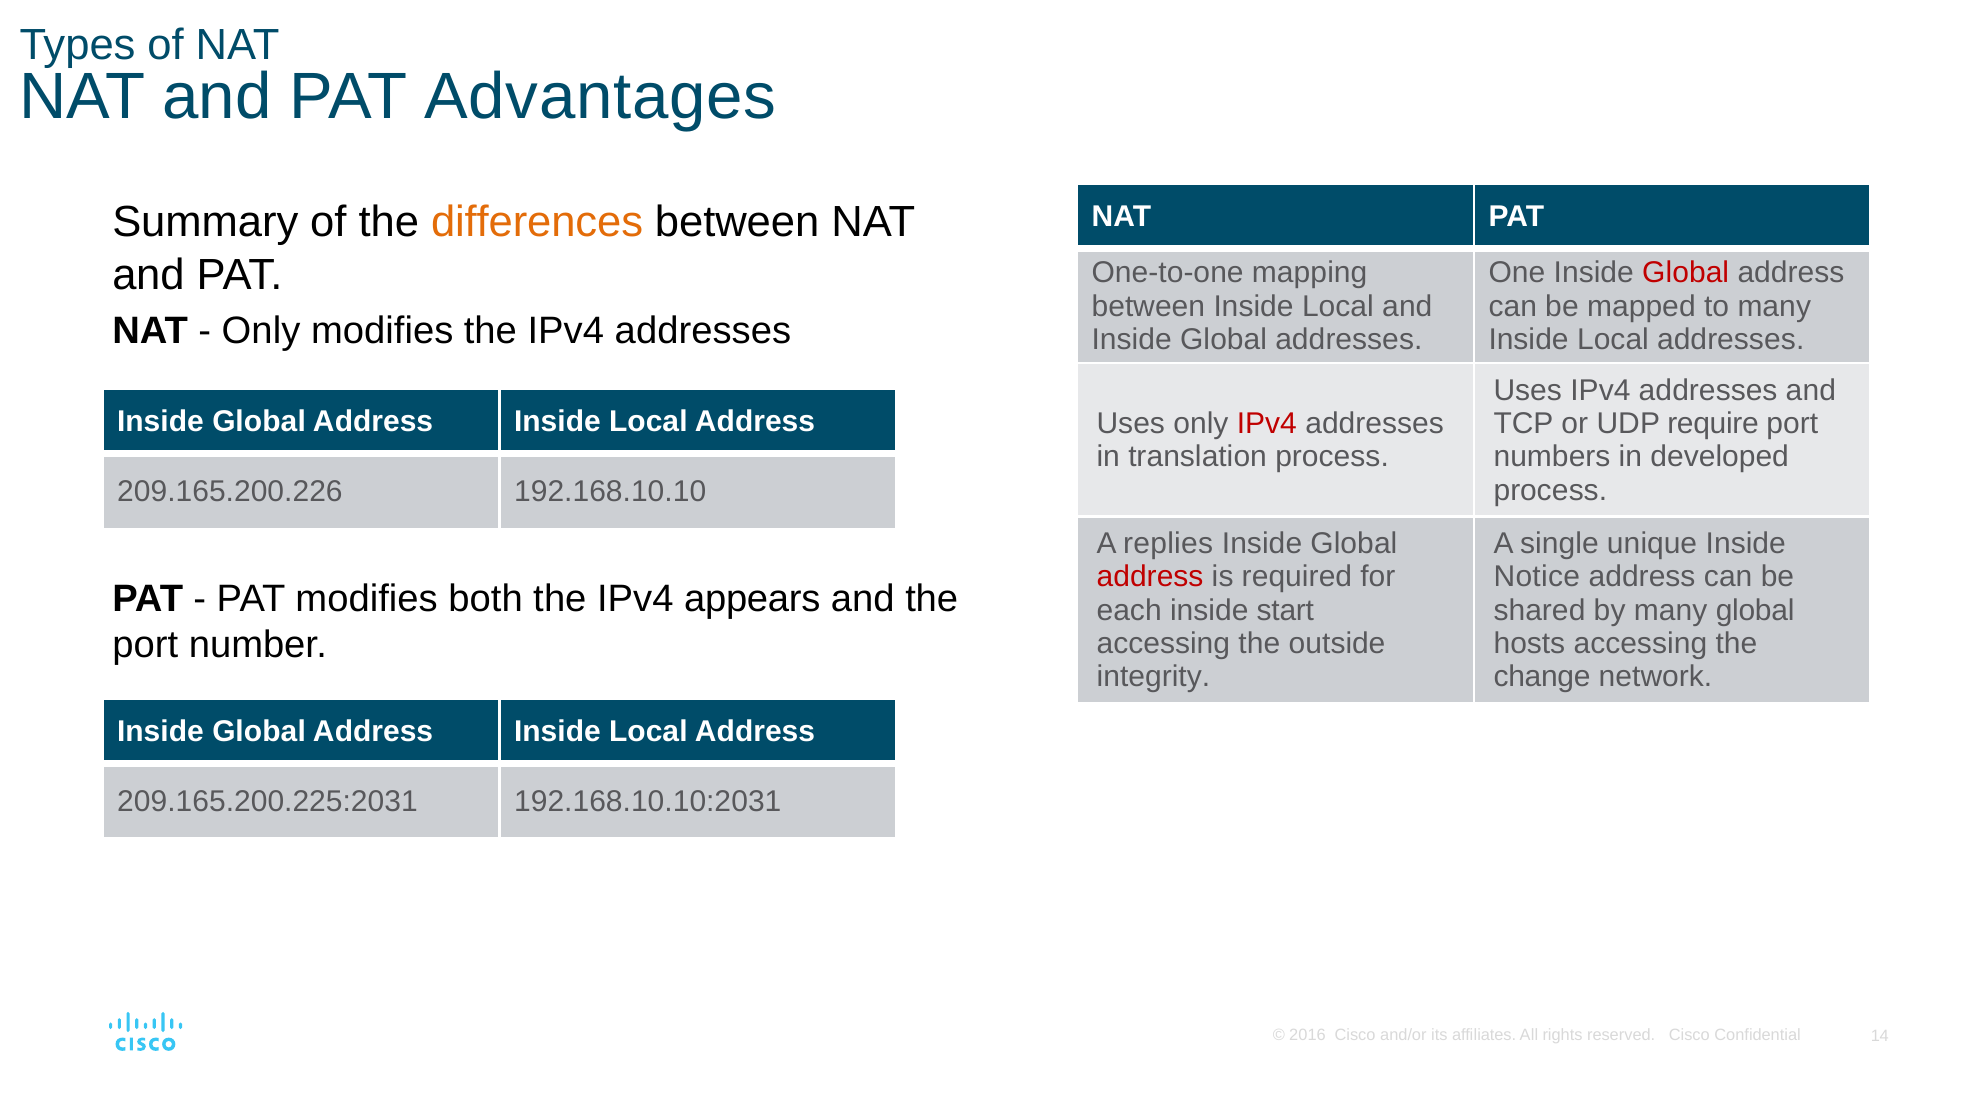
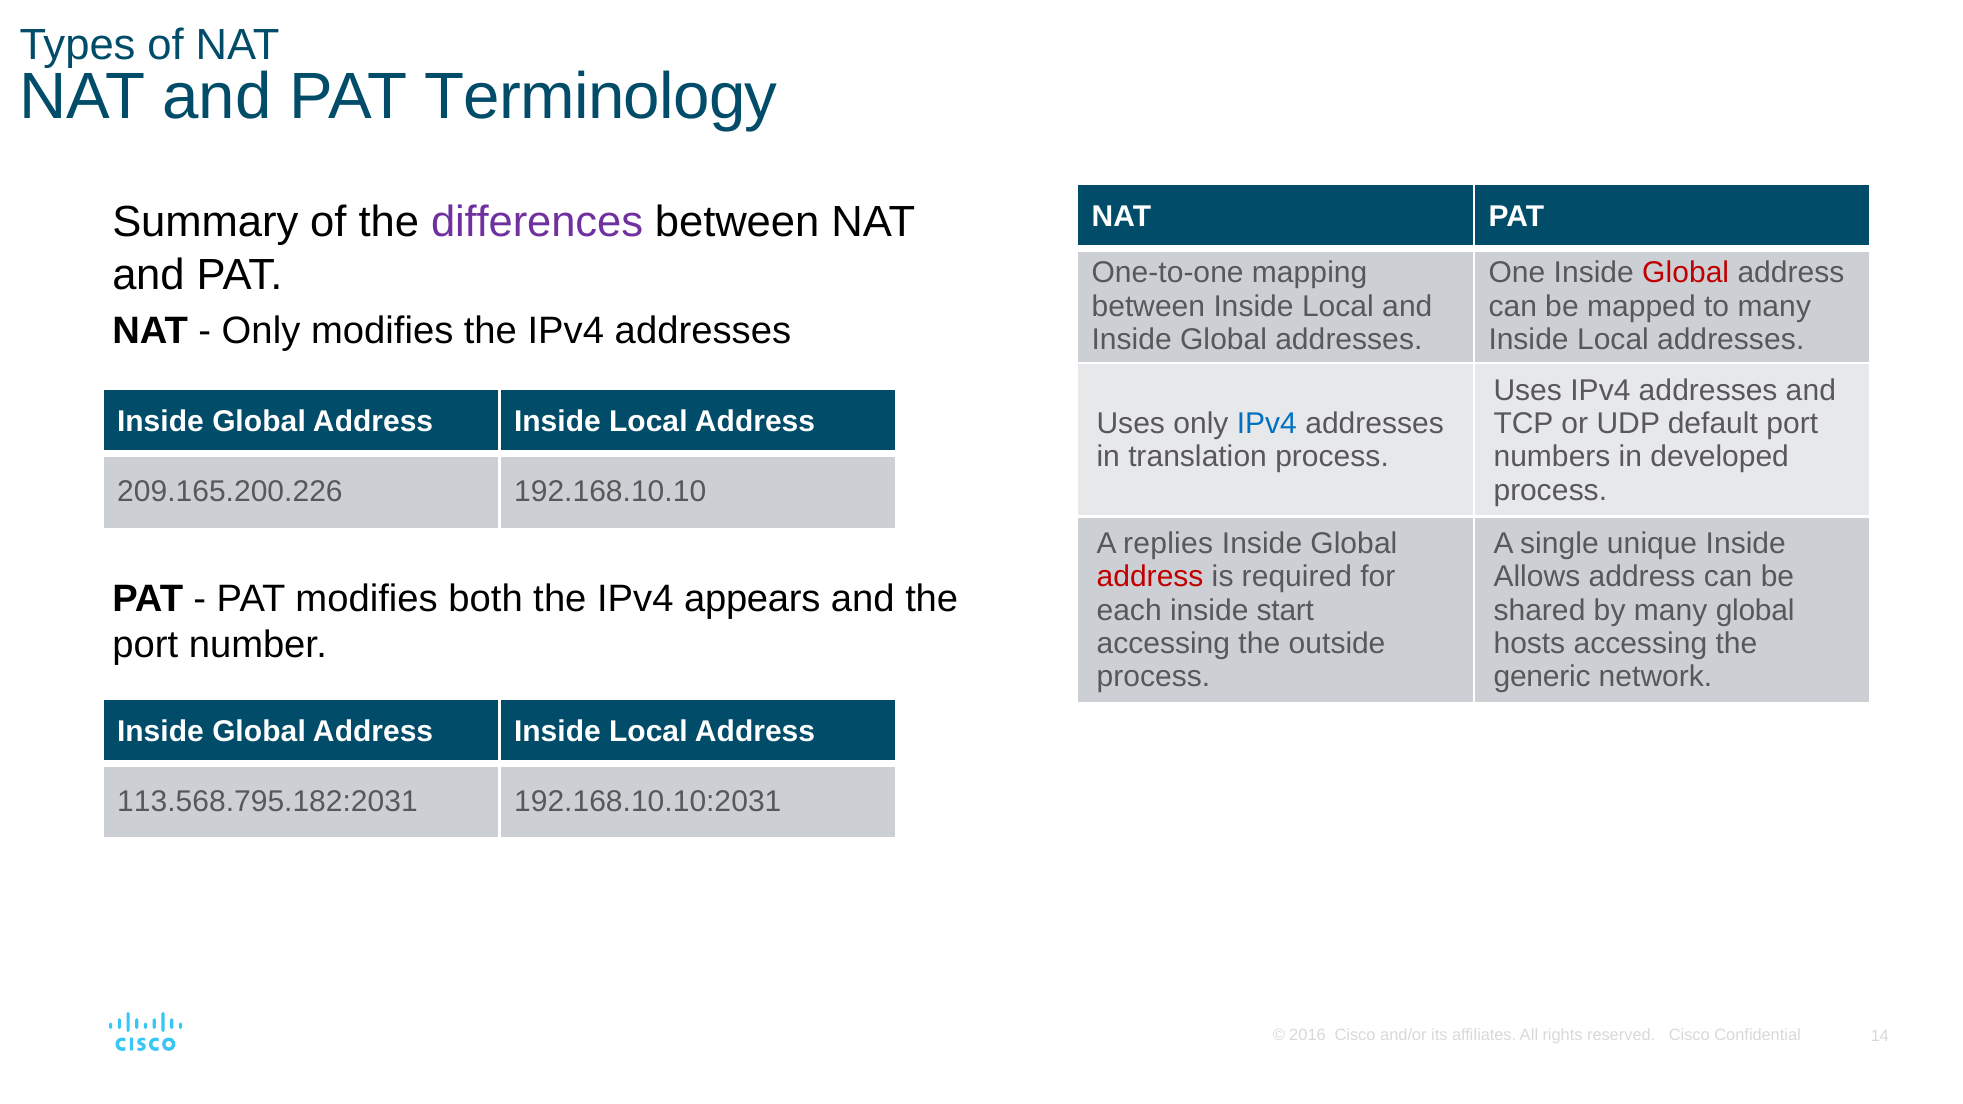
Advantages: Advantages -> Terminology
differences colour: orange -> purple
IPv4 at (1267, 424) colour: red -> blue
require: require -> default
Notice: Notice -> Allows
integrity at (1153, 677): integrity -> process
change: change -> generic
209.165.200.225:2031: 209.165.200.225:2031 -> 113.568.795.182:2031
